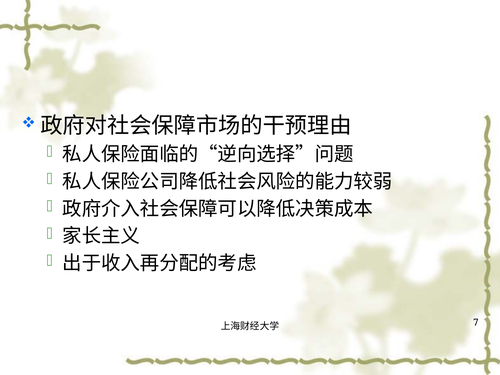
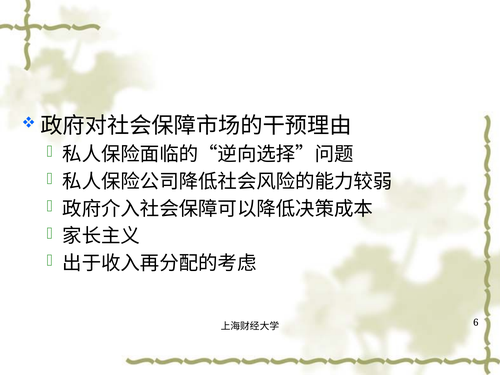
7: 7 -> 6
